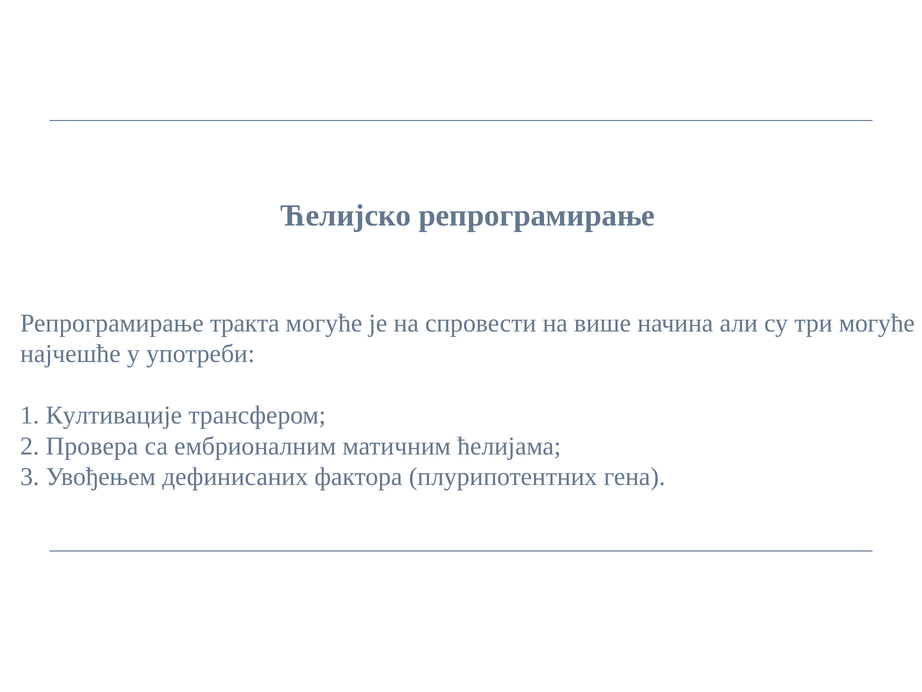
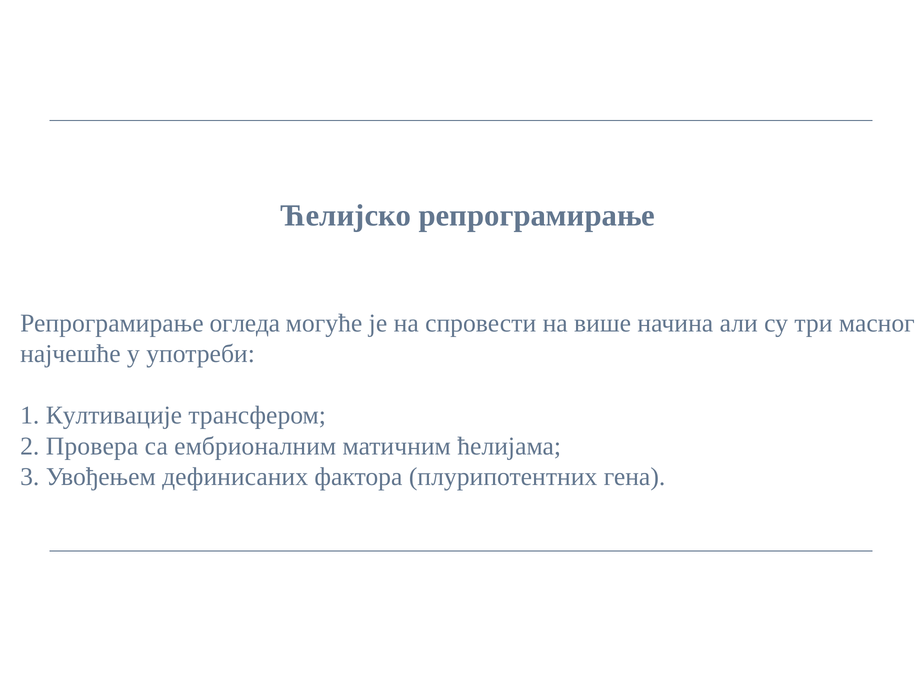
тракта: тракта -> огледа
три могуће: могуће -> масног
